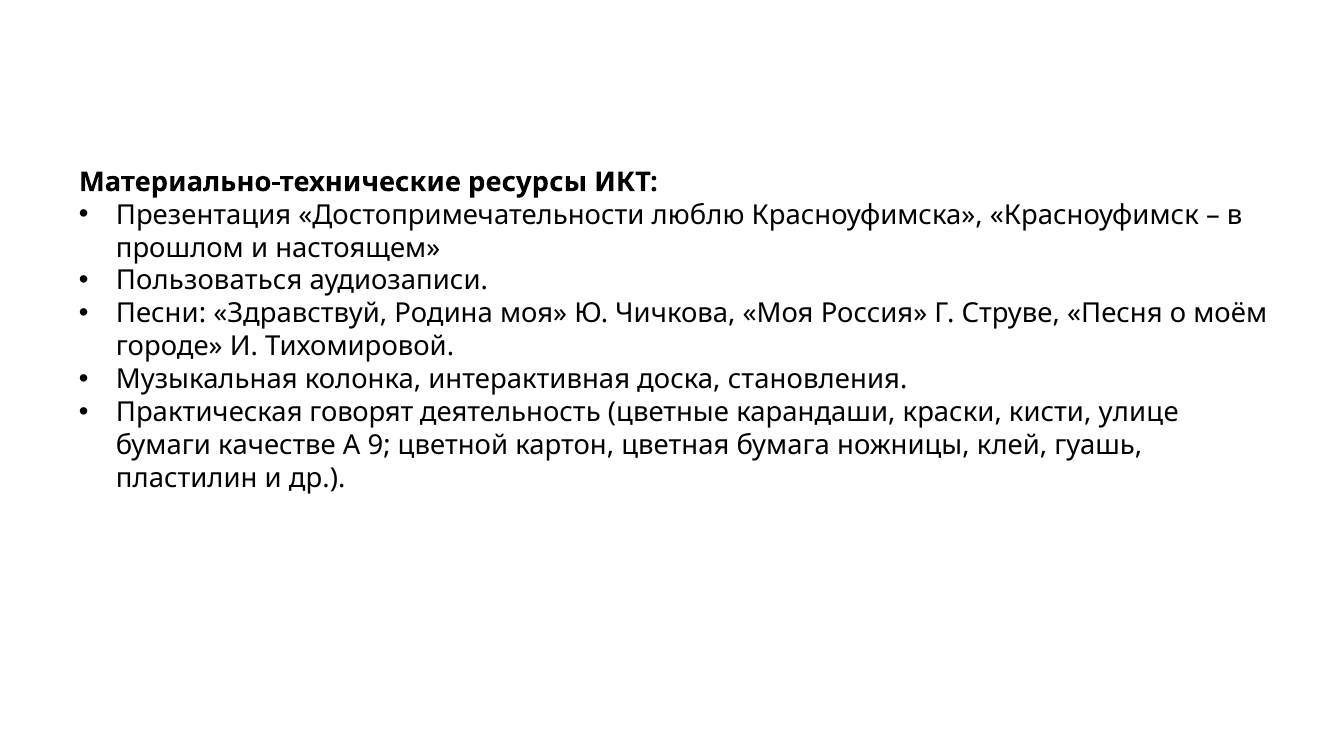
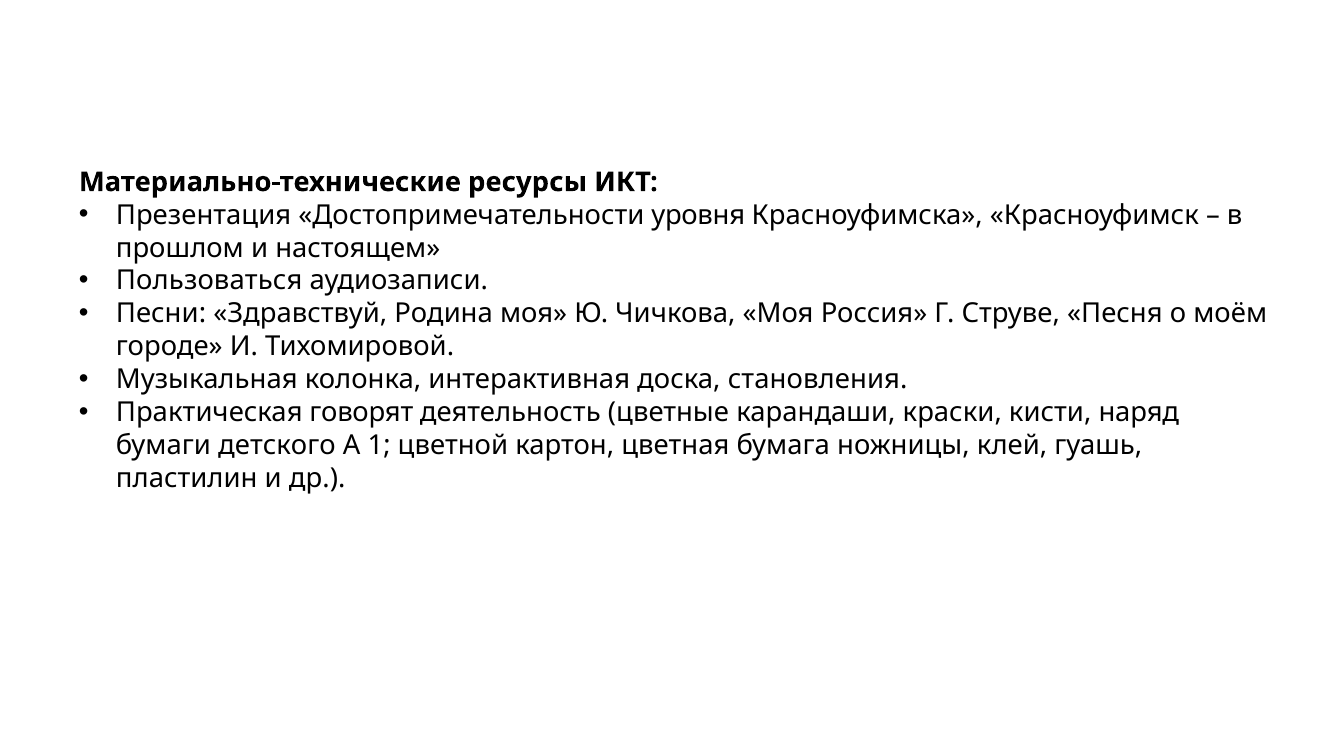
люблю: люблю -> уровня
улице: улице -> наряд
качестве: качестве -> детского
9: 9 -> 1
